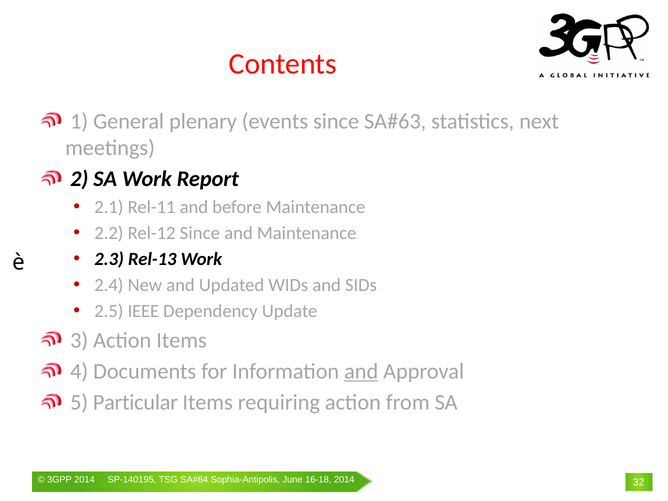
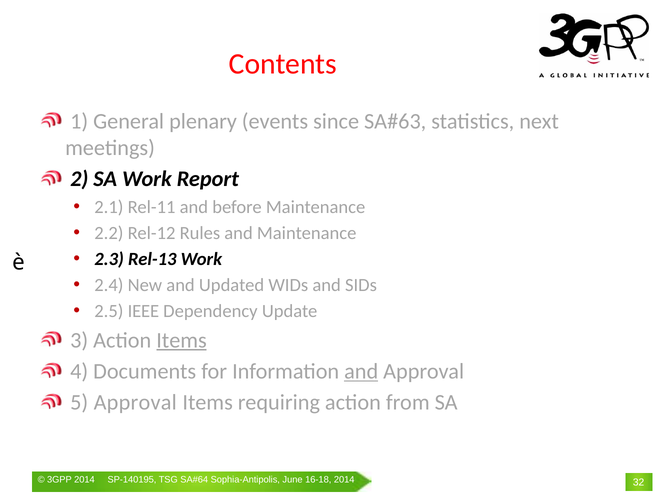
Rel-12 Since: Since -> Rules
Items at (182, 340) underline: none -> present
5 Particular: Particular -> Approval
